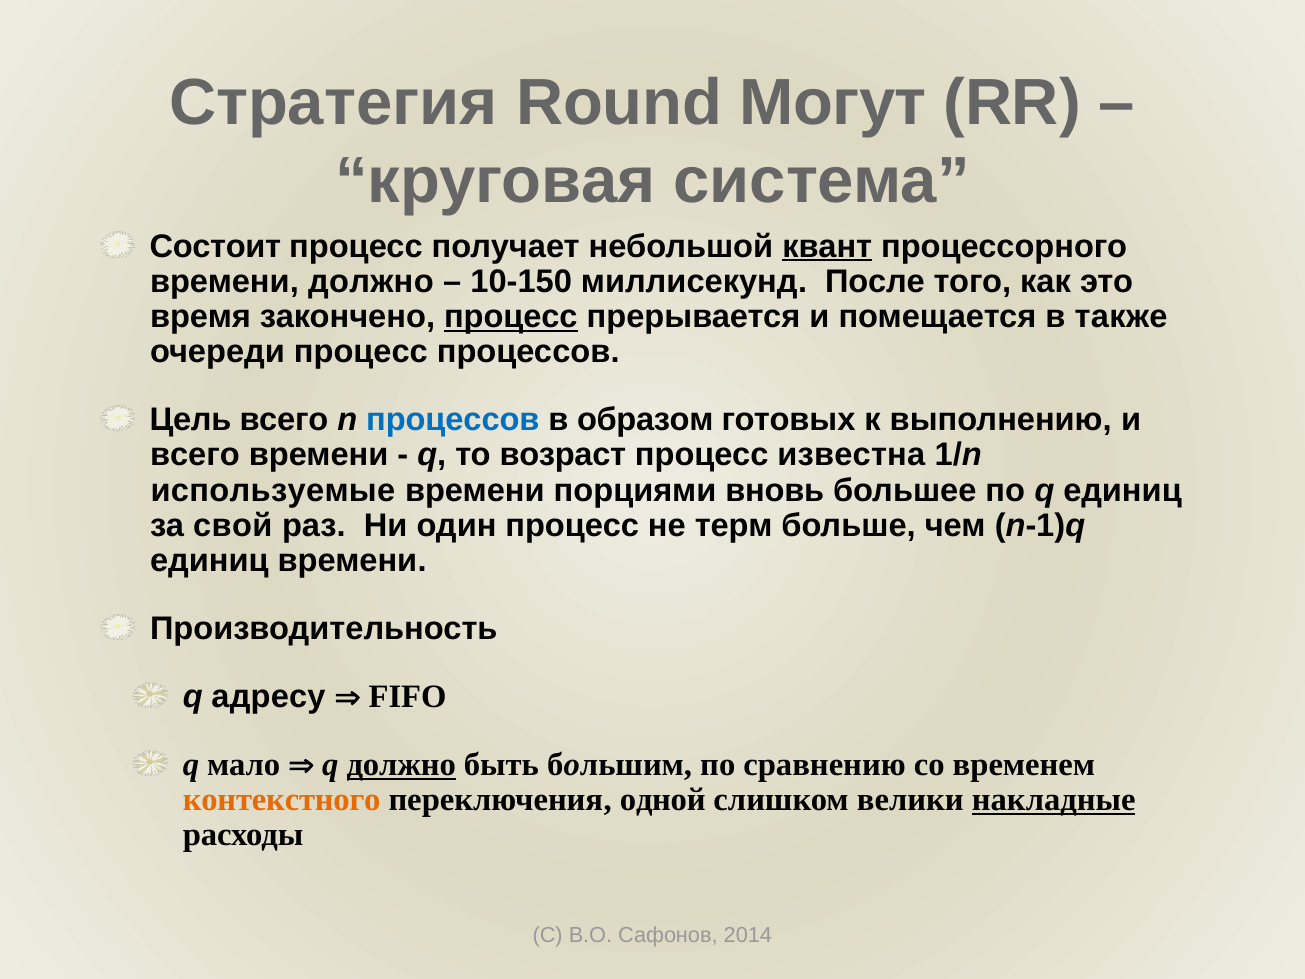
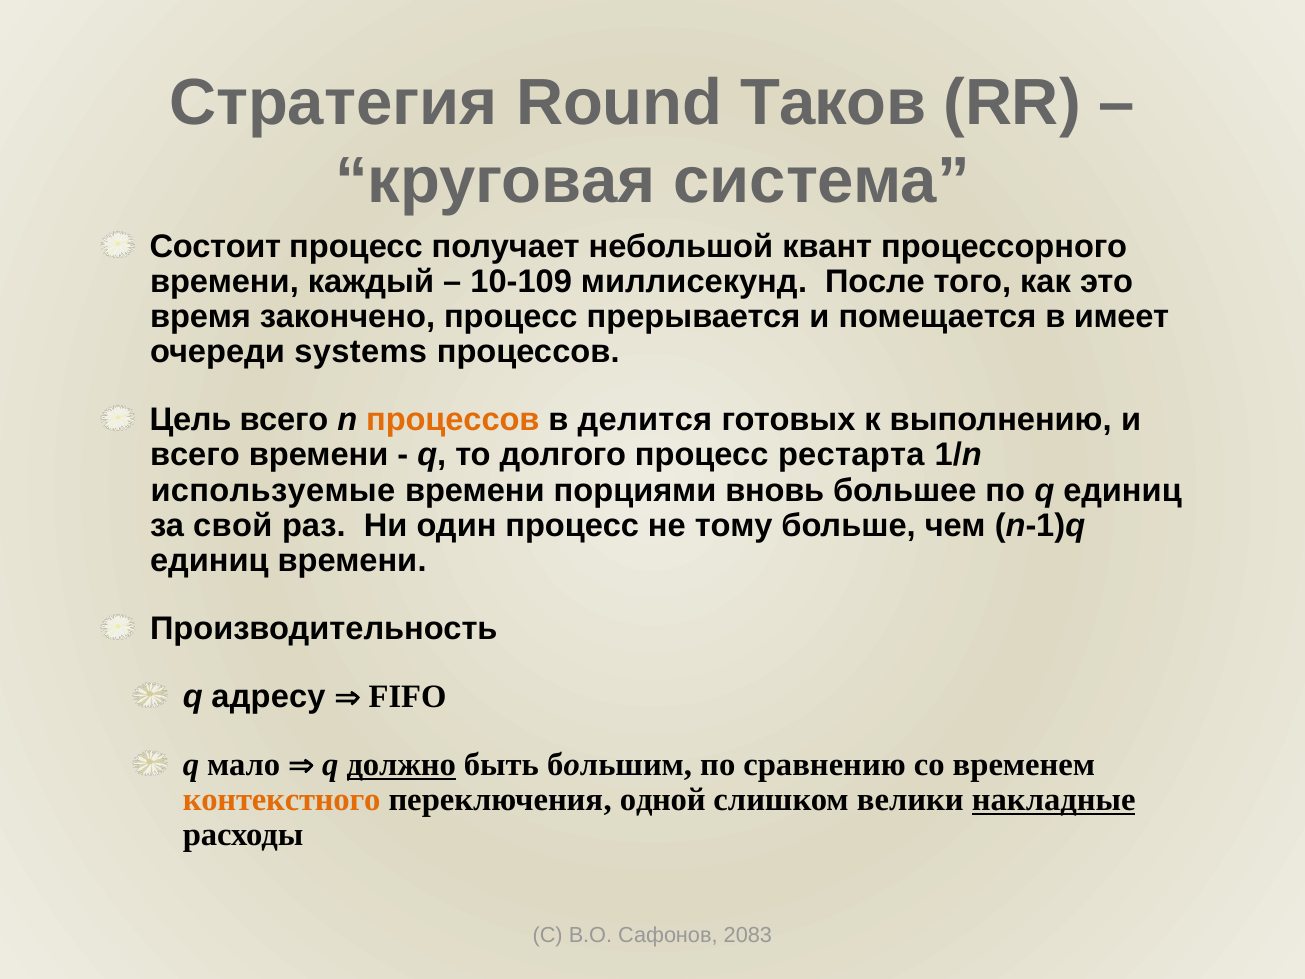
Могут: Могут -> Таков
квант underline: present -> none
времени должно: должно -> каждый
10-150: 10-150 -> 10-109
процесс at (511, 317) underline: present -> none
также: также -> имеет
очереди процесс: процесс -> systems
процессов at (453, 420) colour: blue -> orange
образом: образом -> делится
возраст: возраст -> долгого
известна: известна -> рестарта
терм: терм -> тому
2014: 2014 -> 2083
